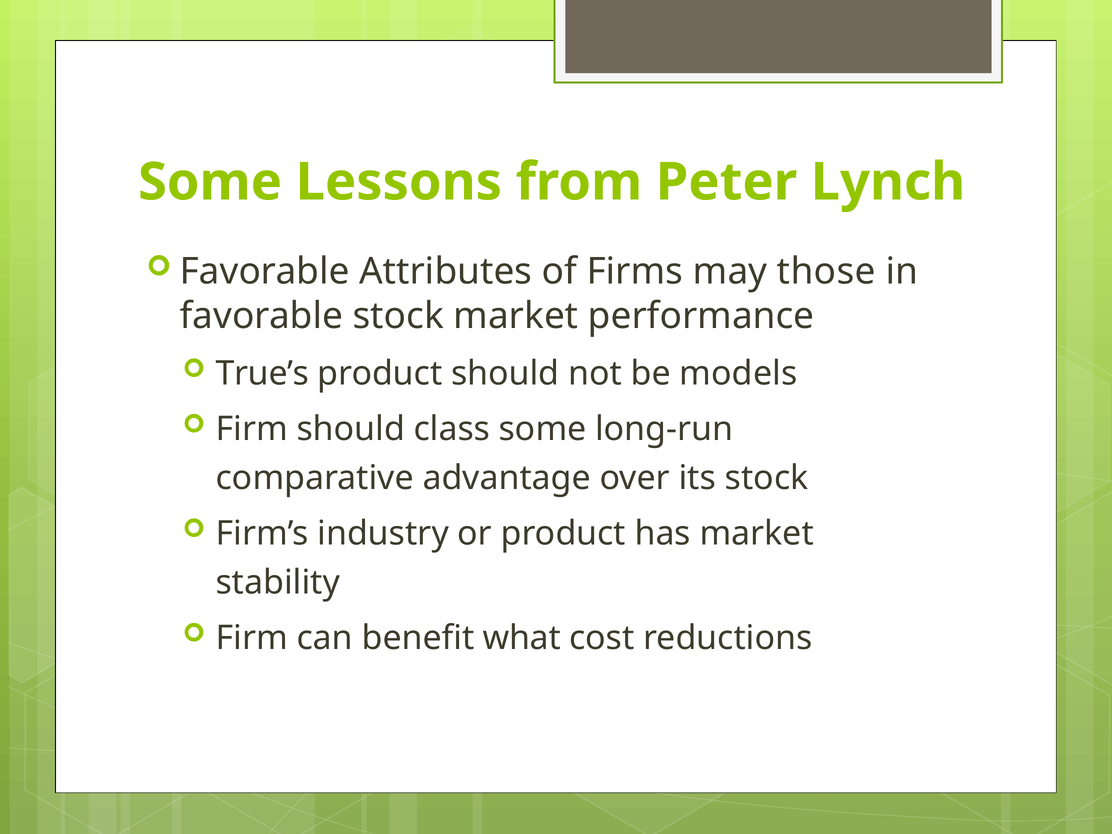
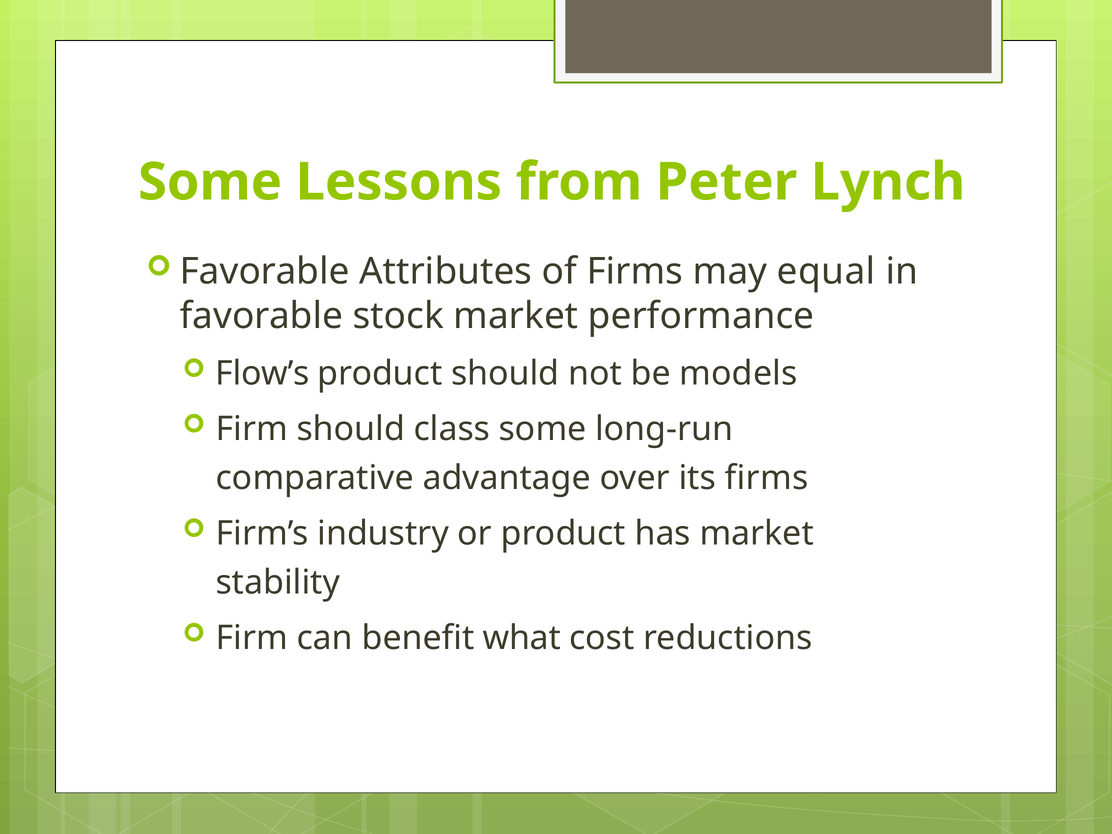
those: those -> equal
True’s: True’s -> Flow’s
its stock: stock -> firms
